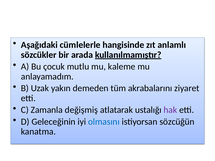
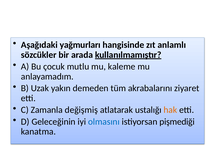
cümlelerle: cümlelerle -> yağmurları
hak colour: purple -> orange
sözcüğün: sözcüğün -> pişmediği
